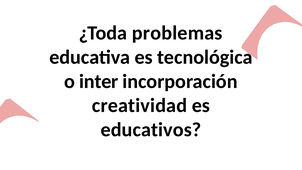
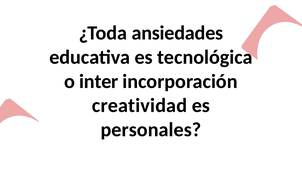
problemas: problemas -> ansiedades
educativos: educativos -> personales
